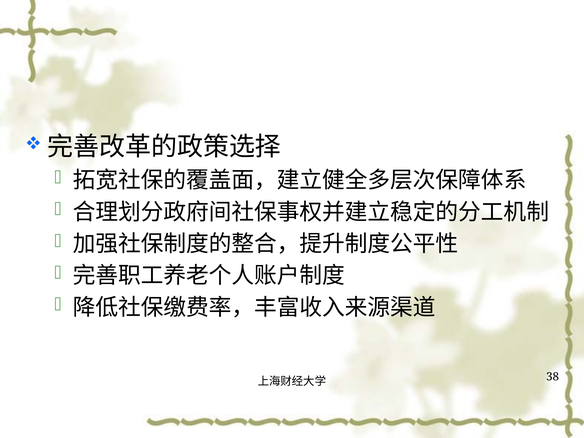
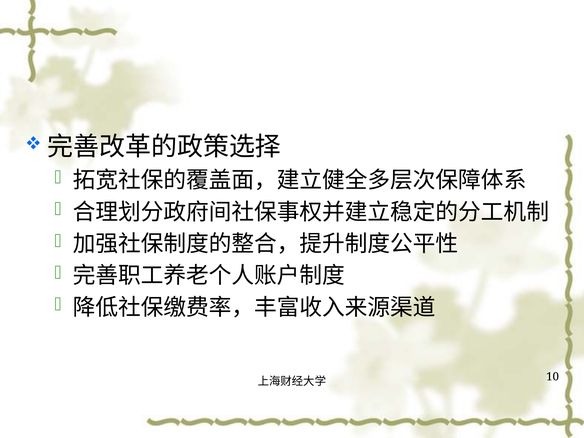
38: 38 -> 10
